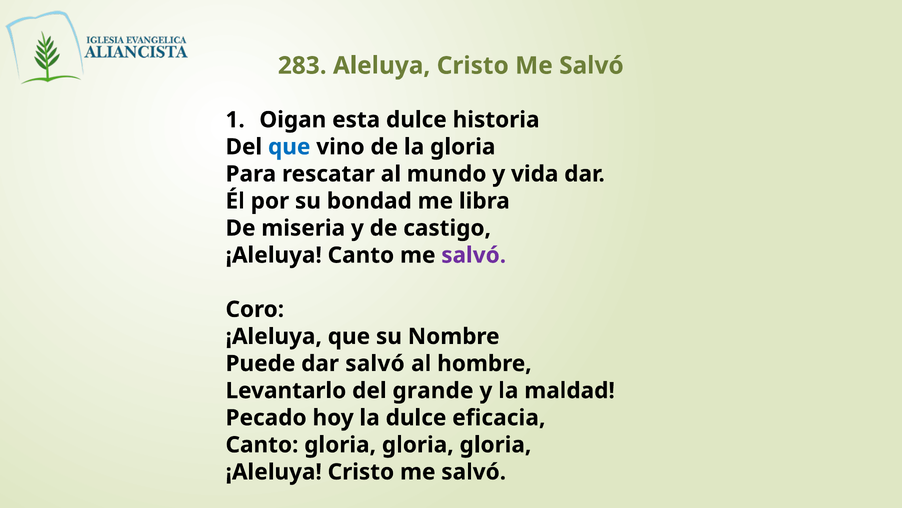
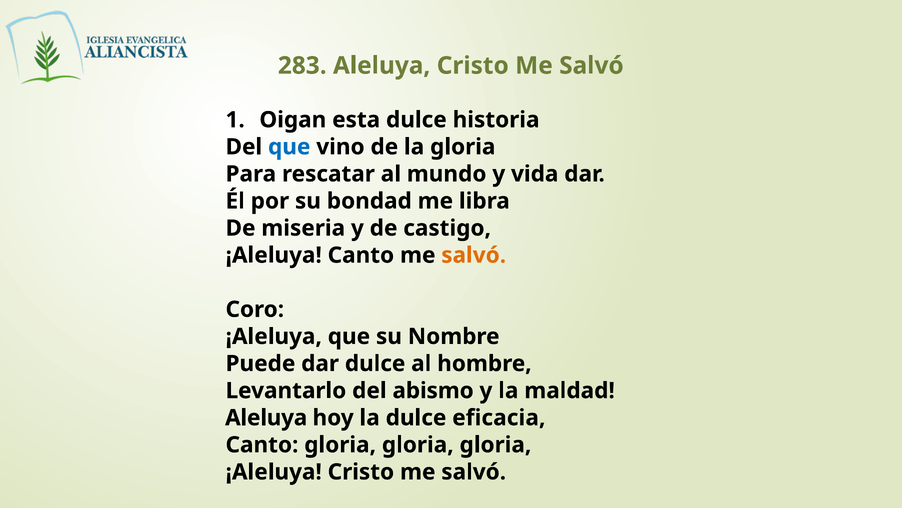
salvó at (474, 255) colour: purple -> orange
dar salvó: salvó -> dulce
grande: grande -> abismo
Pecado at (266, 417): Pecado -> Aleluya
